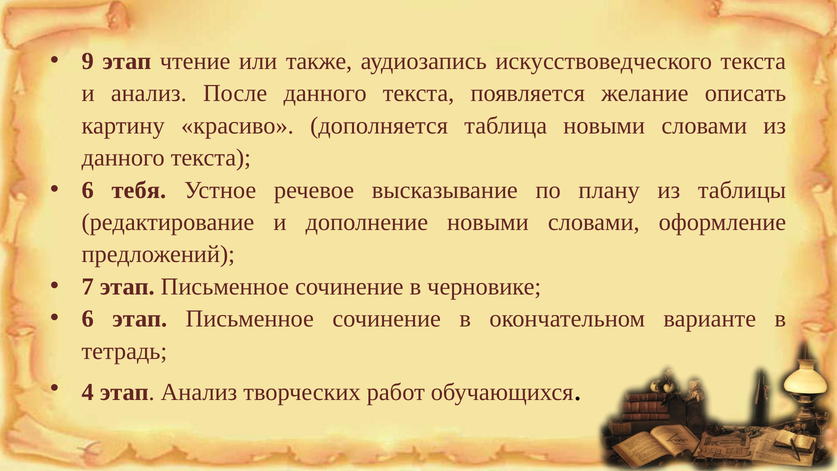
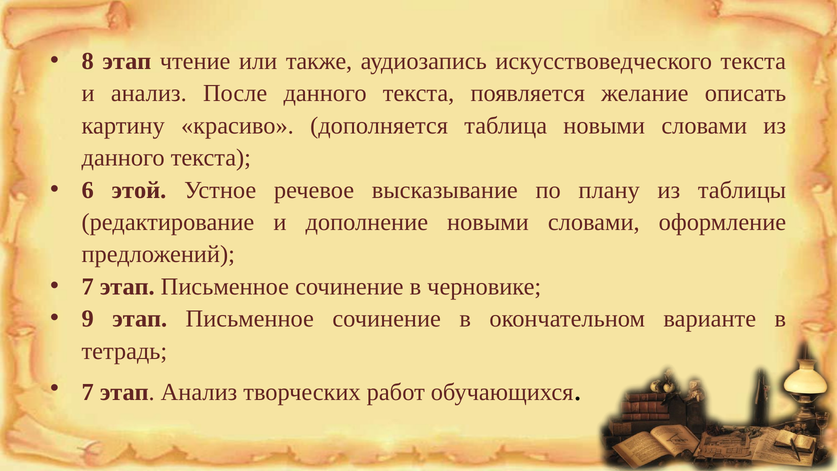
9: 9 -> 8
тебя: тебя -> этой
6 at (88, 319): 6 -> 9
4 at (88, 392): 4 -> 7
